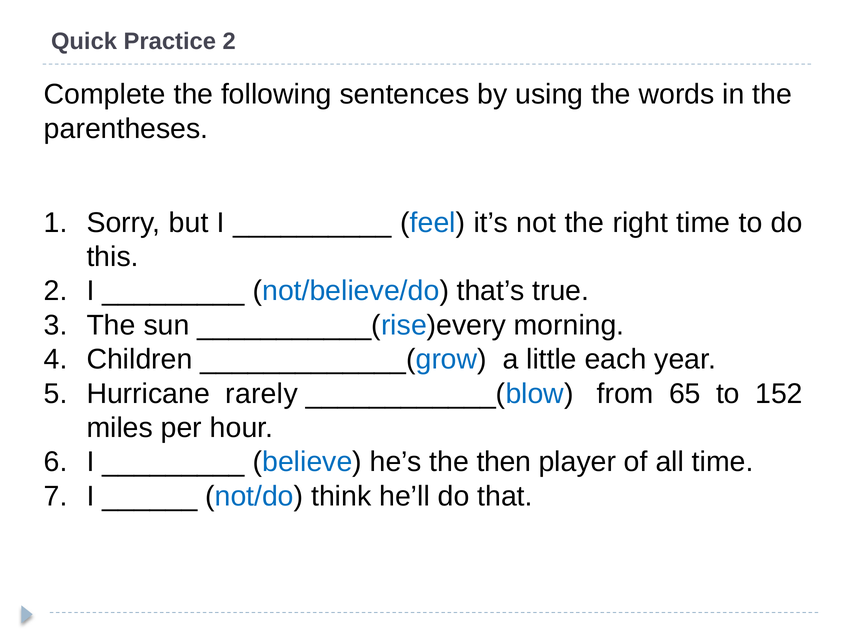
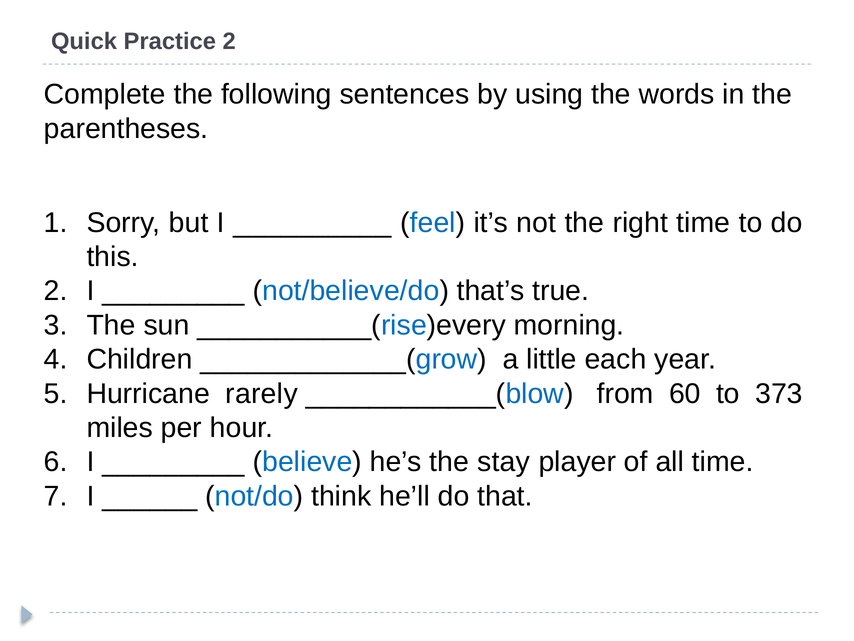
65: 65 -> 60
152: 152 -> 373
then: then -> stay
